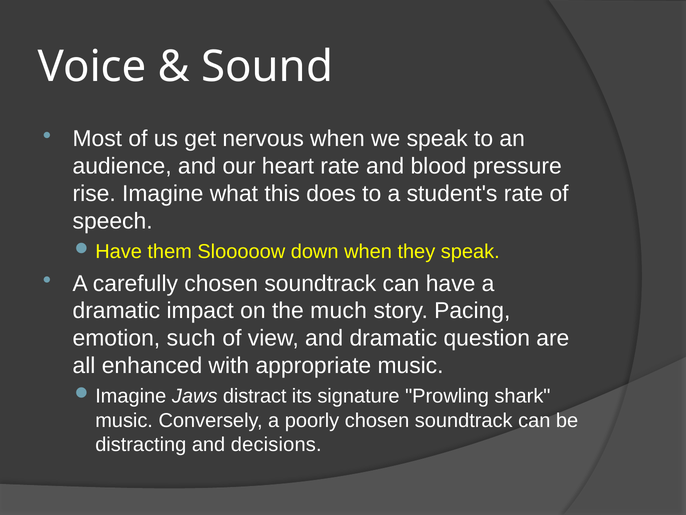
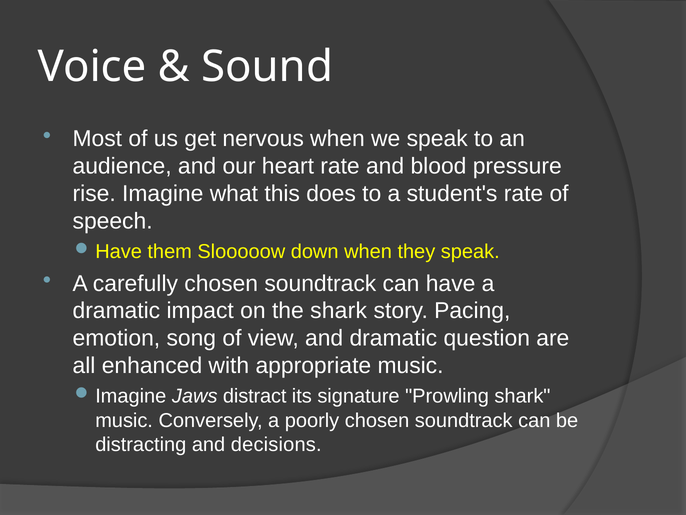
the much: much -> shark
such: such -> song
